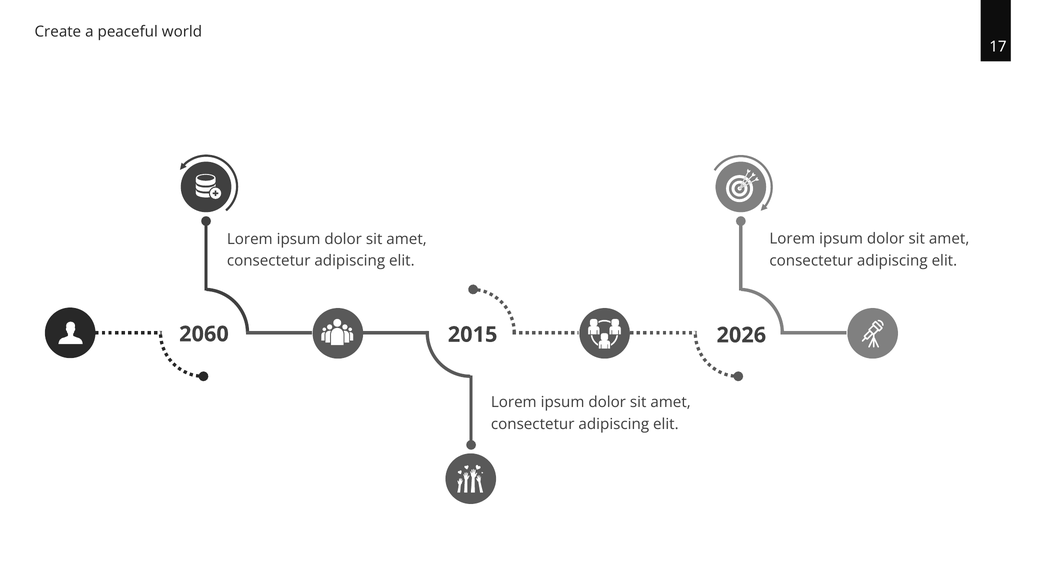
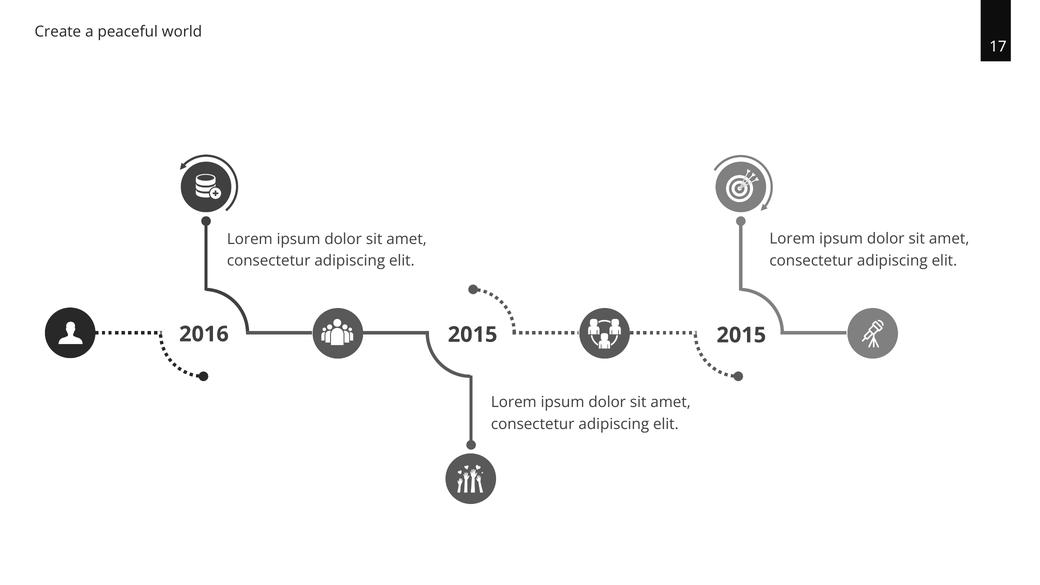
2060: 2060 -> 2016
2015 2026: 2026 -> 2015
